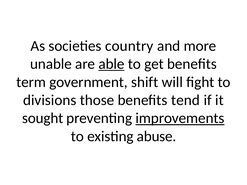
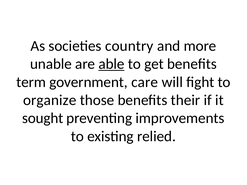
shift: shift -> care
divisions: divisions -> organize
tend: tend -> their
improvements underline: present -> none
abuse: abuse -> relied
